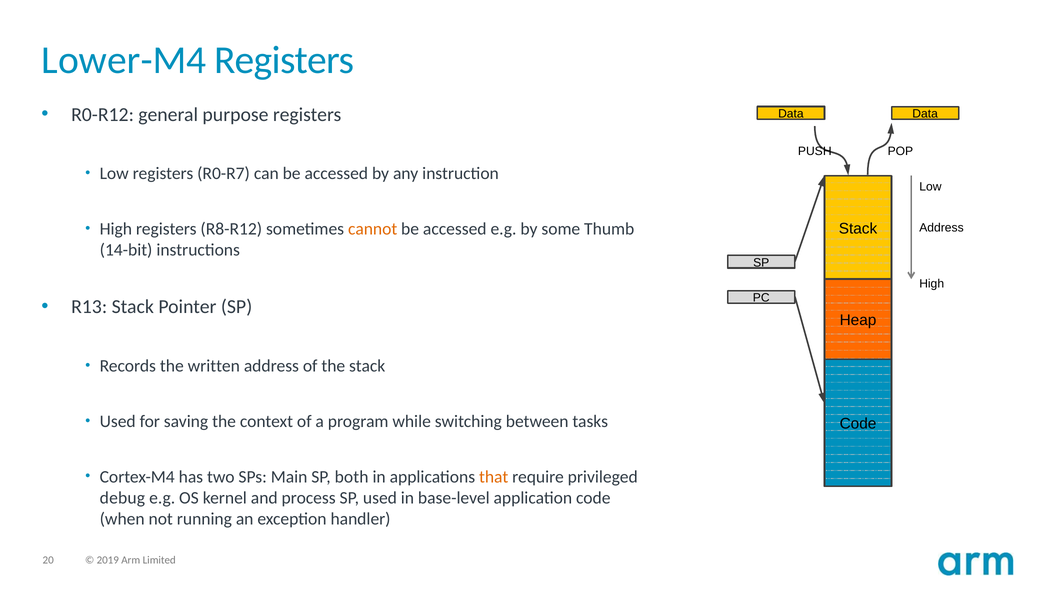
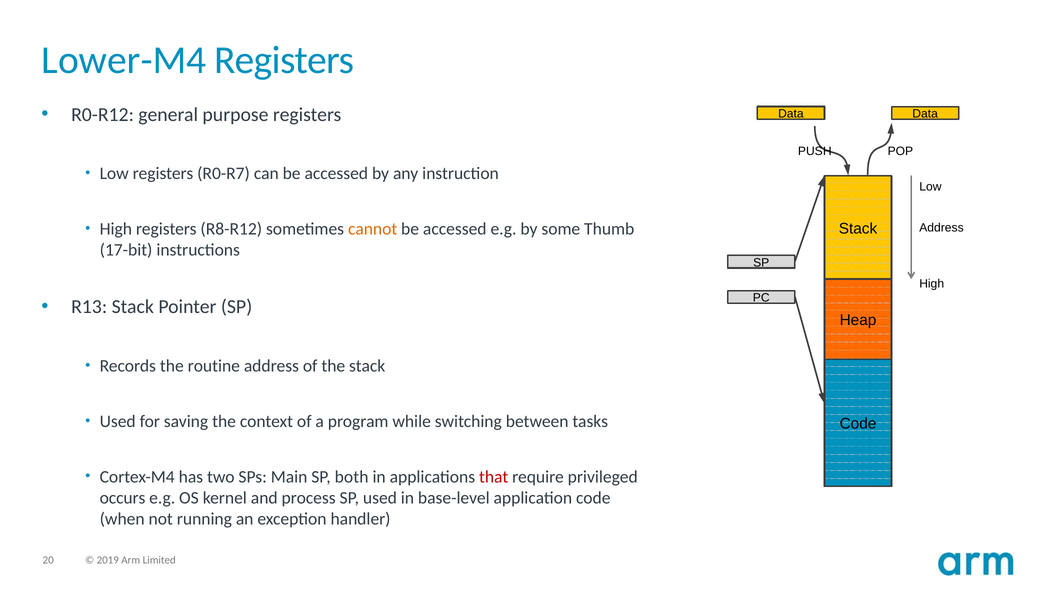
14-bit: 14-bit -> 17-bit
written: written -> routine
that colour: orange -> red
debug: debug -> occurs
